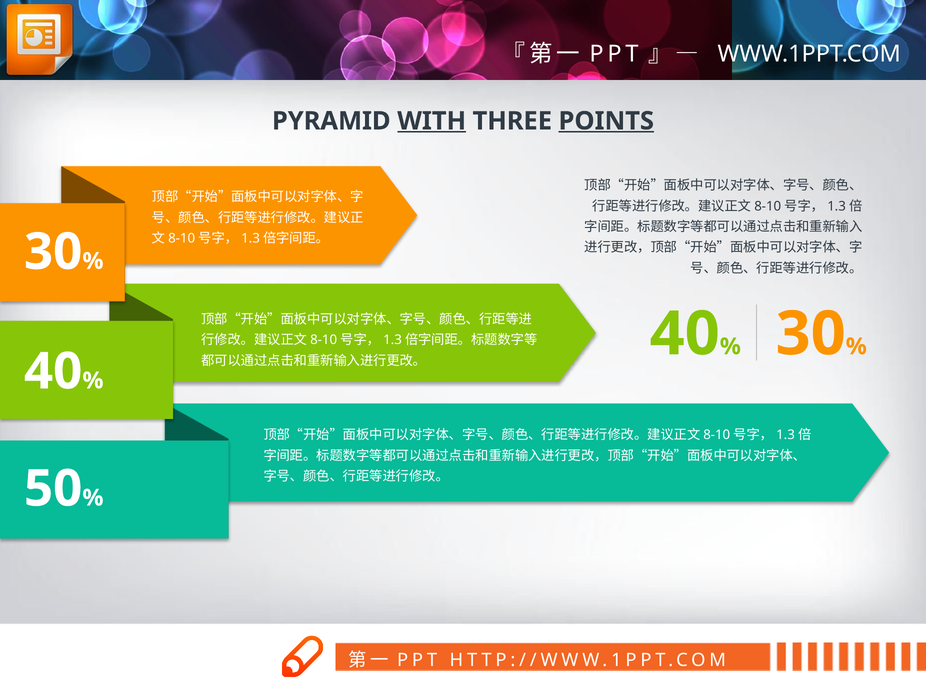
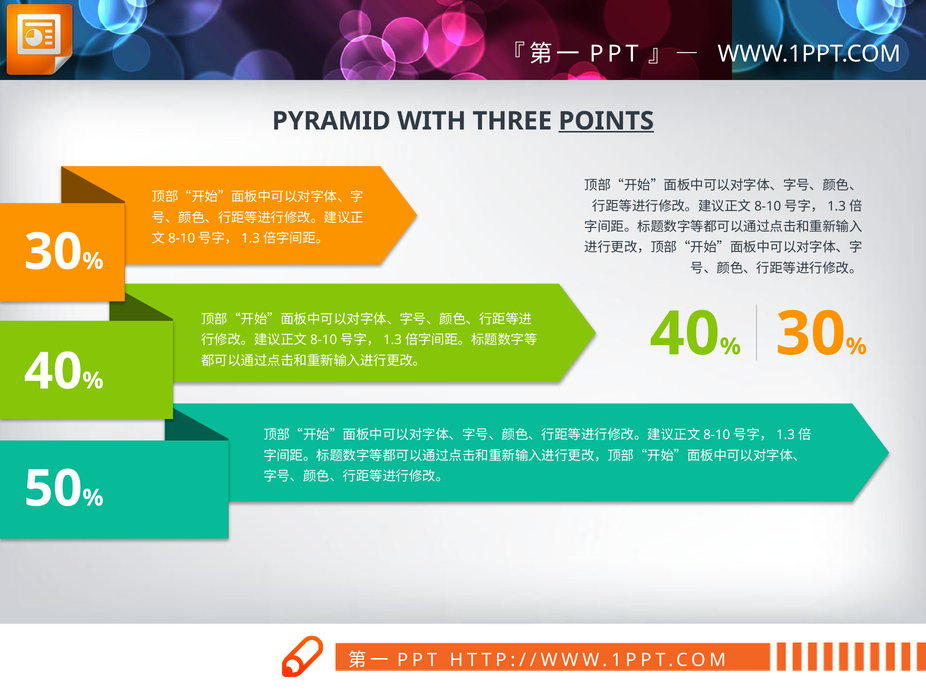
WITH underline: present -> none
